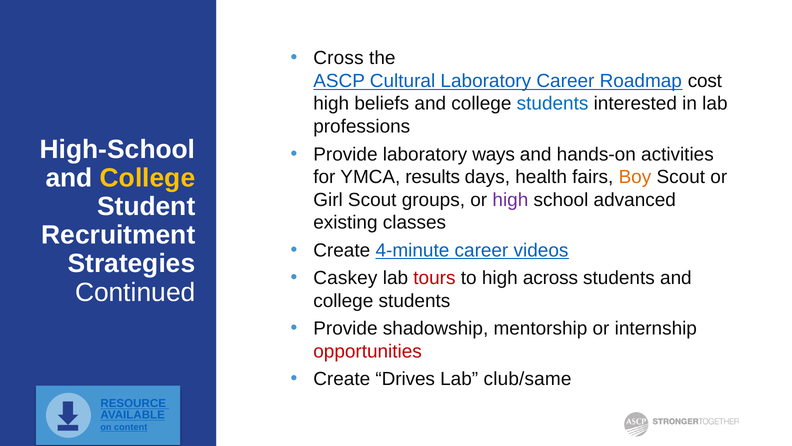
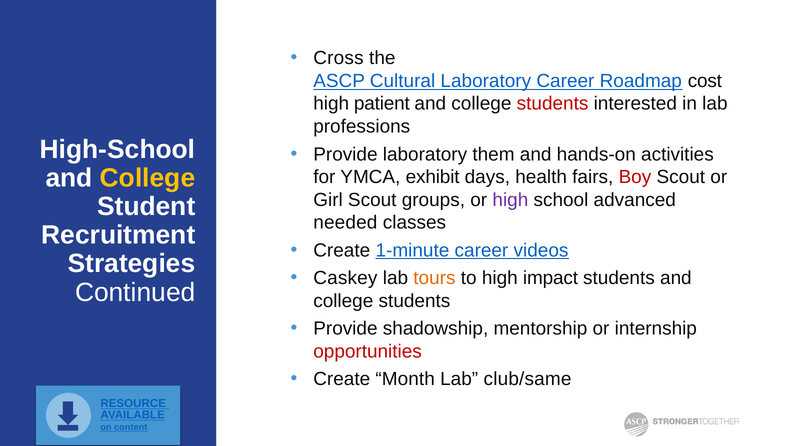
beliefs: beliefs -> patient
students at (553, 104) colour: blue -> red
ways: ways -> them
results: results -> exhibit
Boy colour: orange -> red
existing: existing -> needed
4-minute: 4-minute -> 1-minute
tours colour: red -> orange
across: across -> impact
Drives: Drives -> Month
